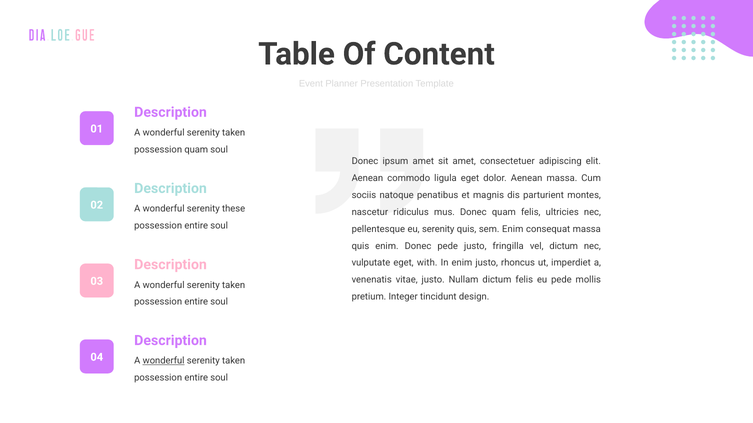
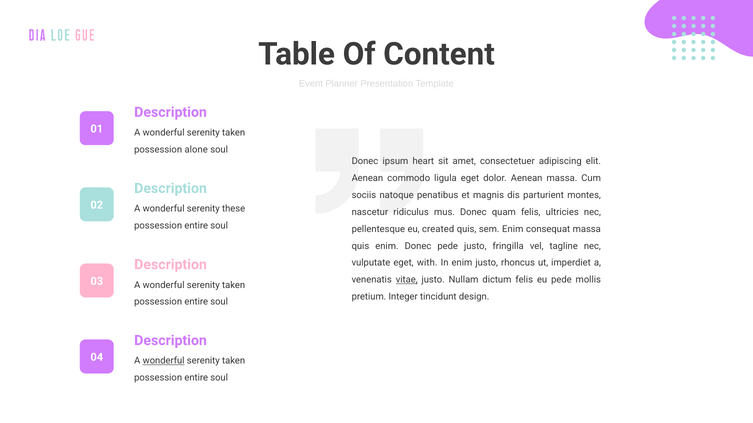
possession quam: quam -> alone
ipsum amet: amet -> heart
eu serenity: serenity -> created
vel dictum: dictum -> tagline
vitae underline: none -> present
